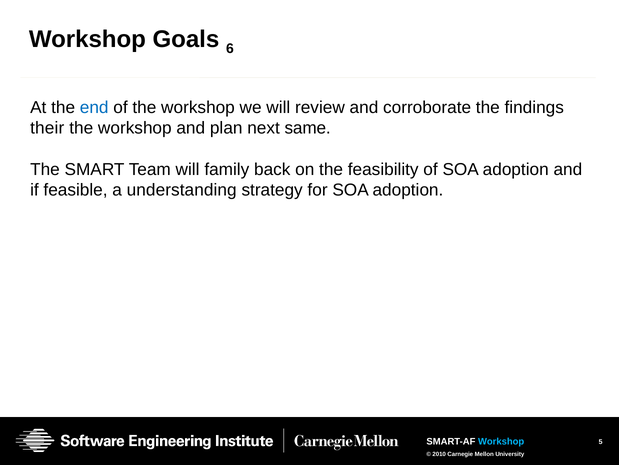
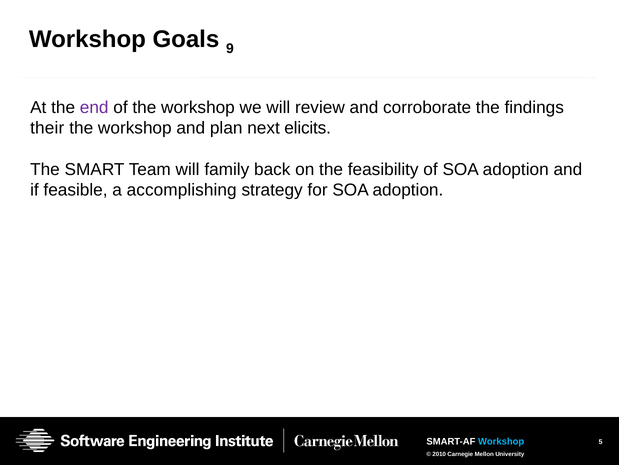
6: 6 -> 9
end colour: blue -> purple
same: same -> elicits
understanding: understanding -> accomplishing
